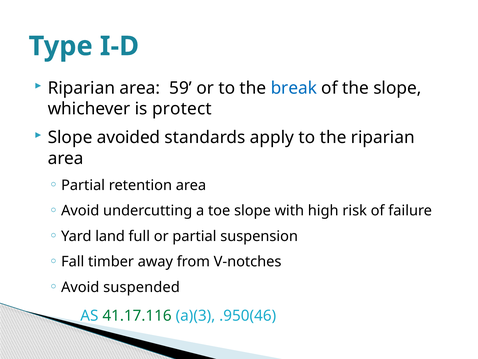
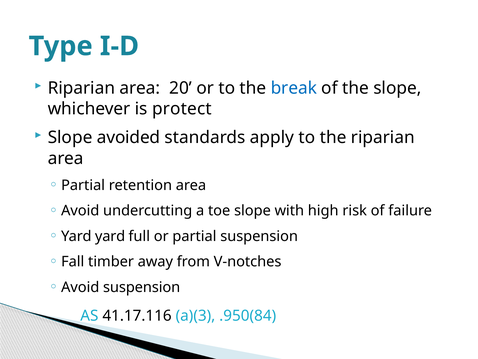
59: 59 -> 20
Yard land: land -> yard
Avoid suspended: suspended -> suspension
41.17.116 colour: green -> black
.950(46: .950(46 -> .950(84
